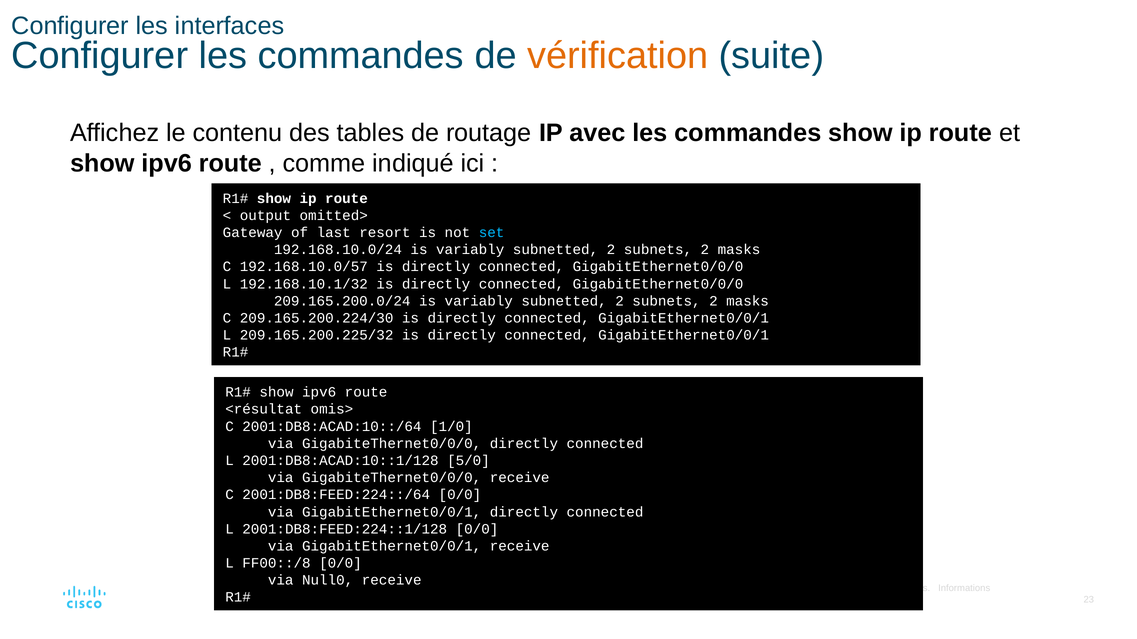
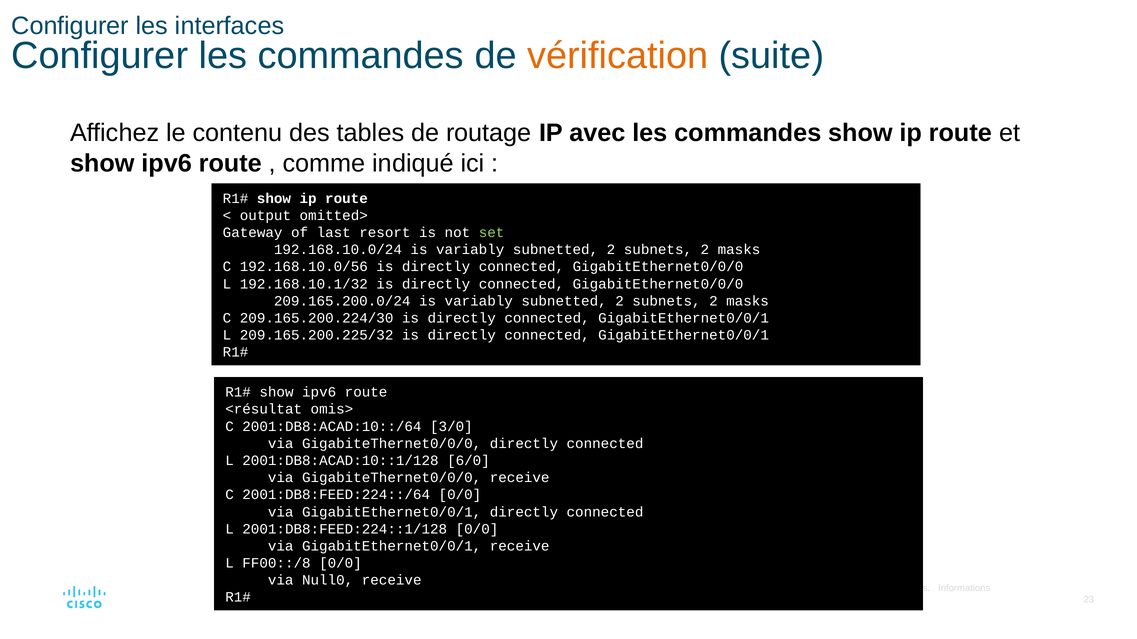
set colour: light blue -> light green
192.168.10.0/57: 192.168.10.0/57 -> 192.168.10.0/56
1/0: 1/0 -> 3/0
5/0: 5/0 -> 6/0
